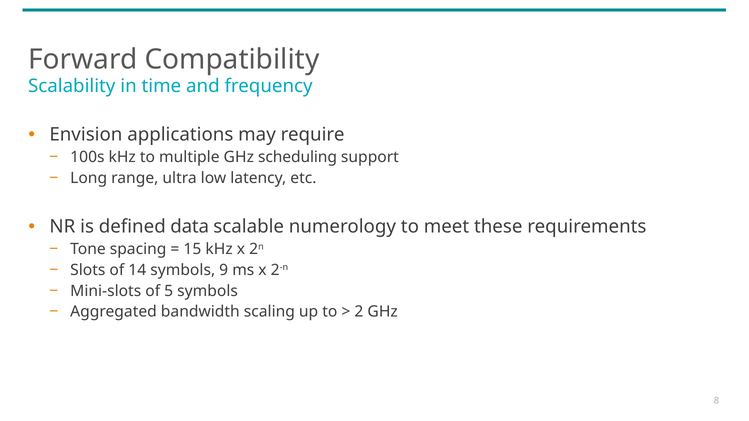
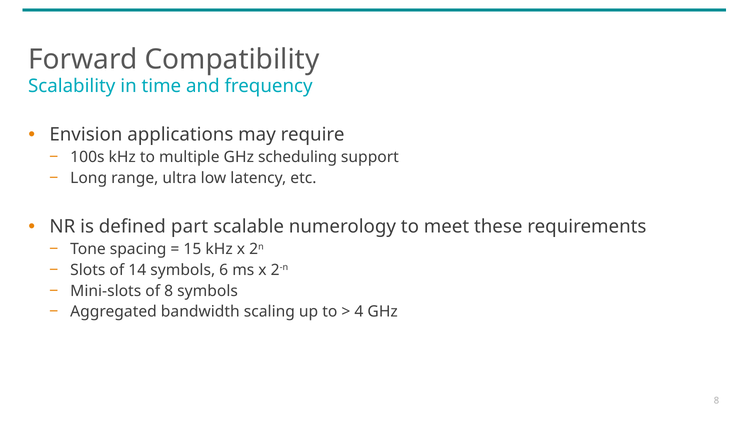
data: data -> part
9: 9 -> 6
of 5: 5 -> 8
2: 2 -> 4
